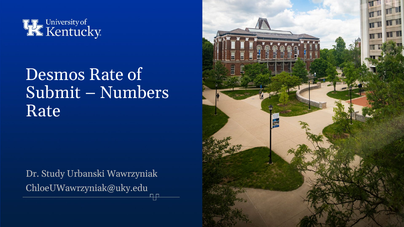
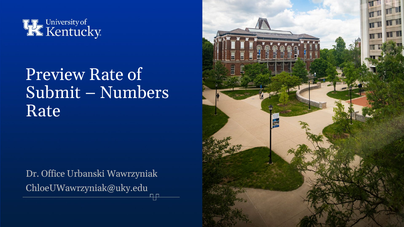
Desmos: Desmos -> Preview
Study: Study -> Office
